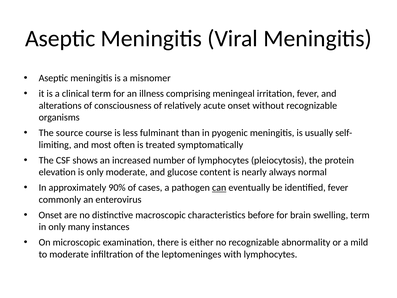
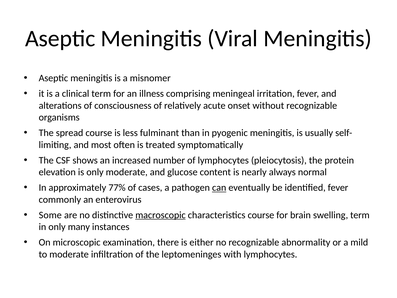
source: source -> spread
90%: 90% -> 77%
Onset at (50, 215): Onset -> Some
macroscopic underline: none -> present
characteristics before: before -> course
